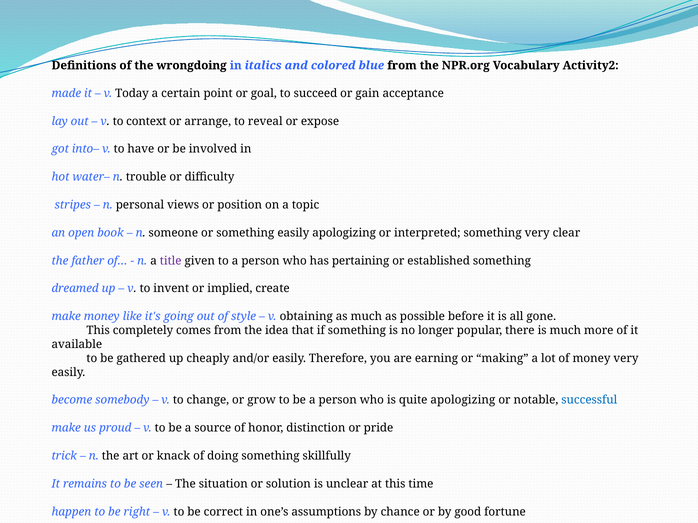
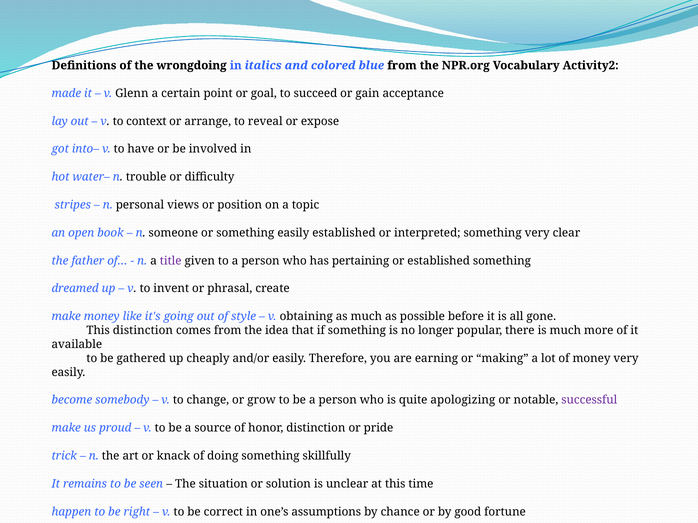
Today: Today -> Glenn
easily apologizing: apologizing -> established
implied: implied -> phrasal
This completely: completely -> distinction
successful colour: blue -> purple
